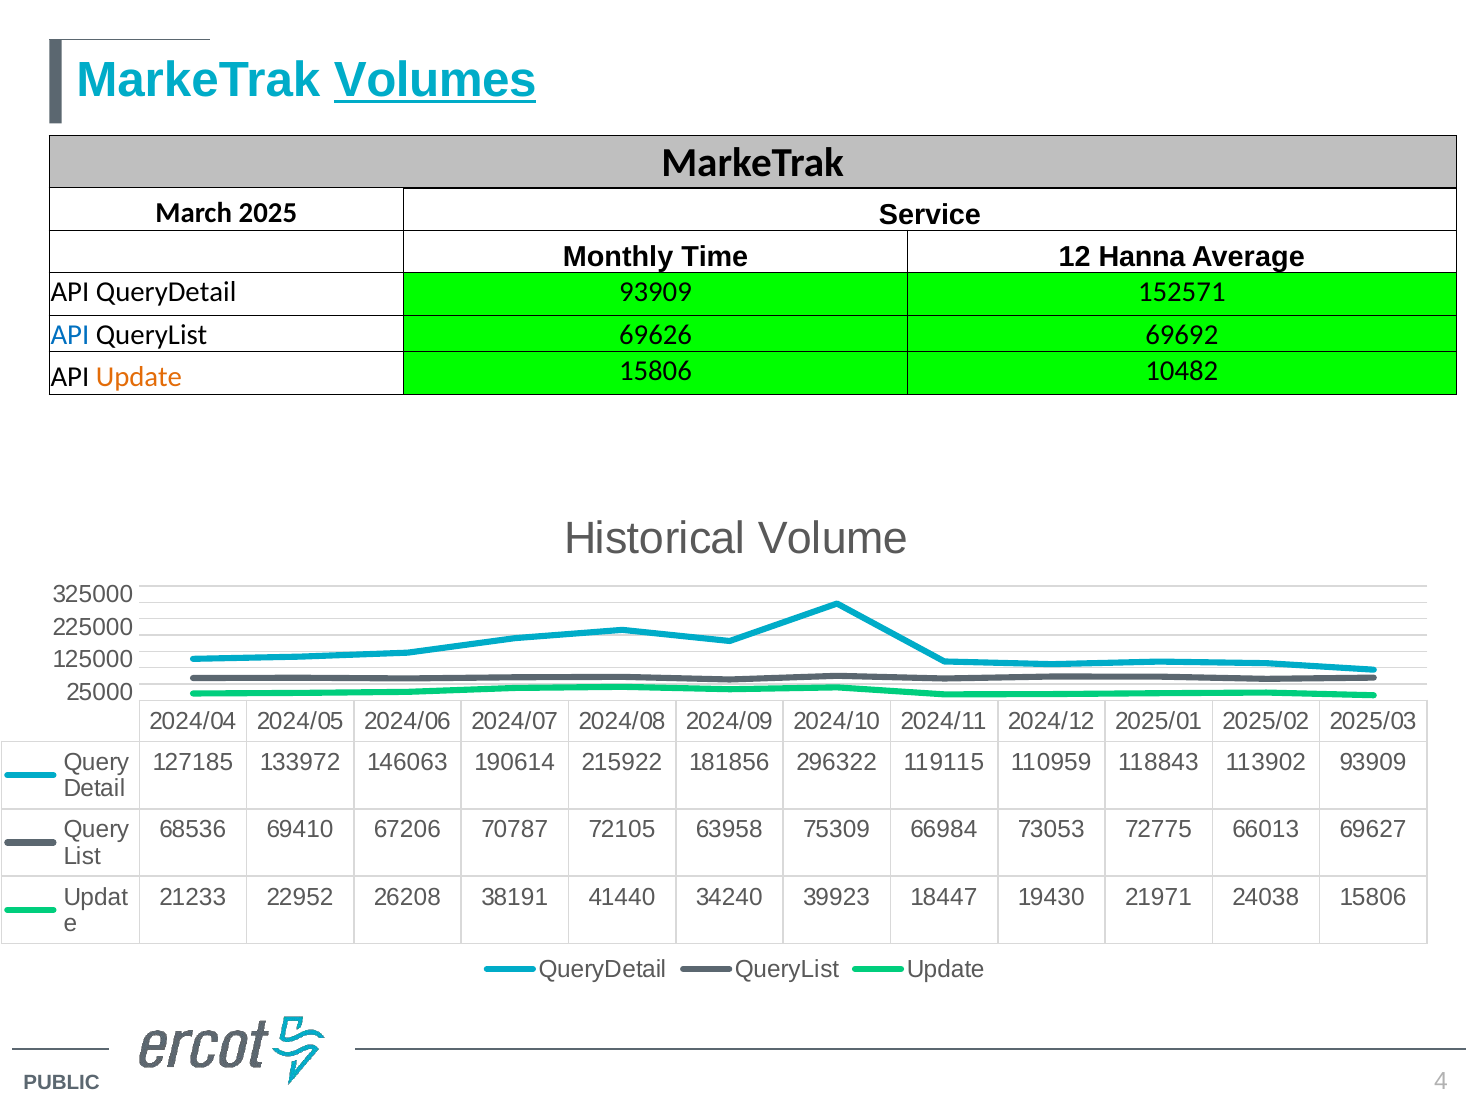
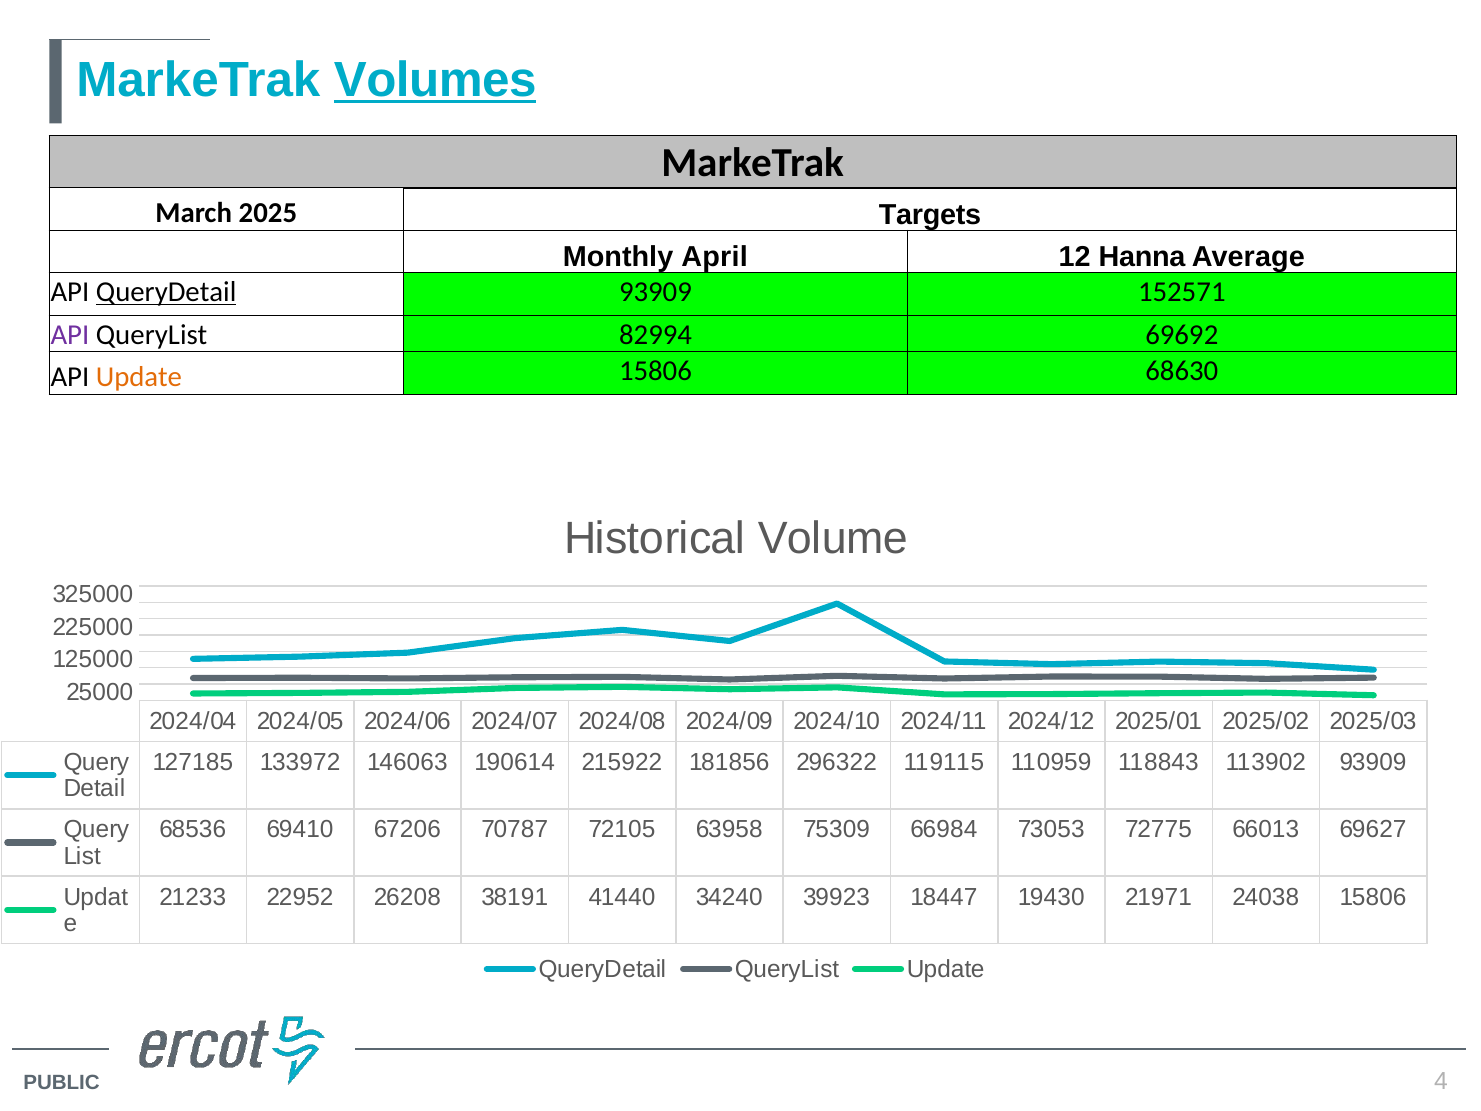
Service: Service -> Targets
Time: Time -> April
QueryDetail at (166, 292) underline: none -> present
API at (70, 335) colour: blue -> purple
69626: 69626 -> 82994
10482: 10482 -> 68630
